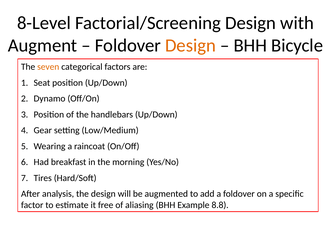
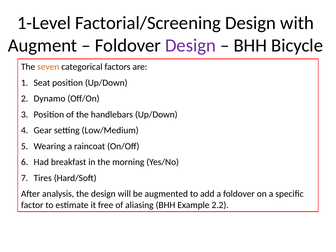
8-Level: 8-Level -> 1-Level
Design at (190, 45) colour: orange -> purple
8.8: 8.8 -> 2.2
